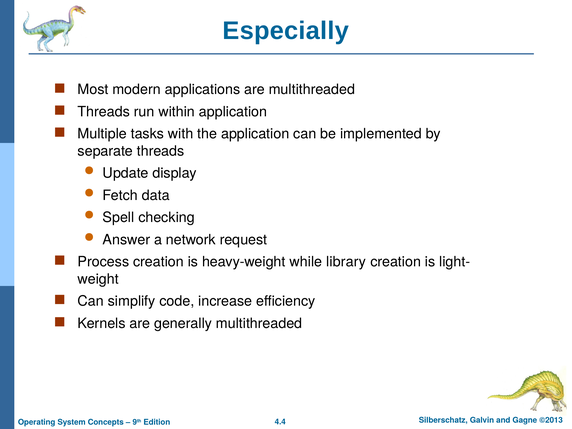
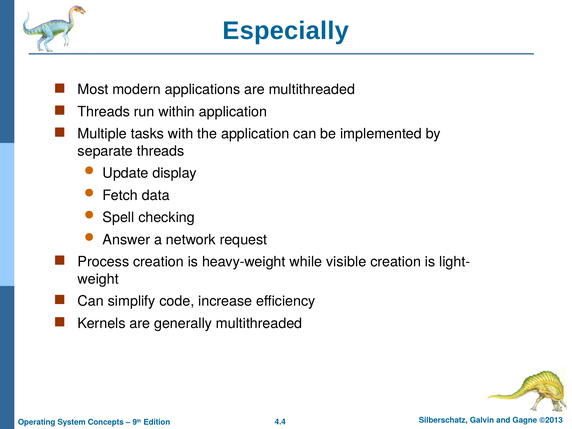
library: library -> visible
